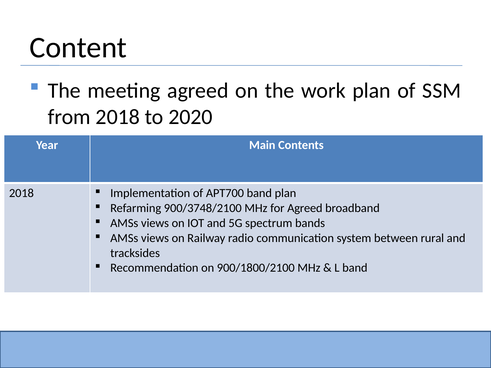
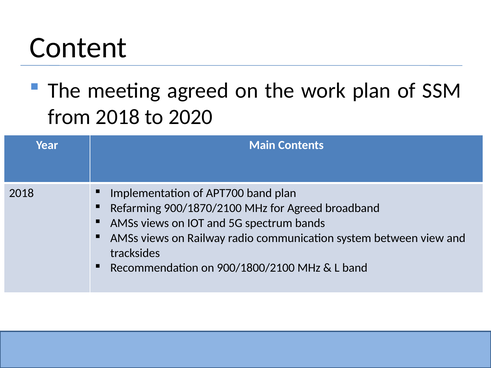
900/3748/2100: 900/3748/2100 -> 900/1870/2100
rural: rural -> view
